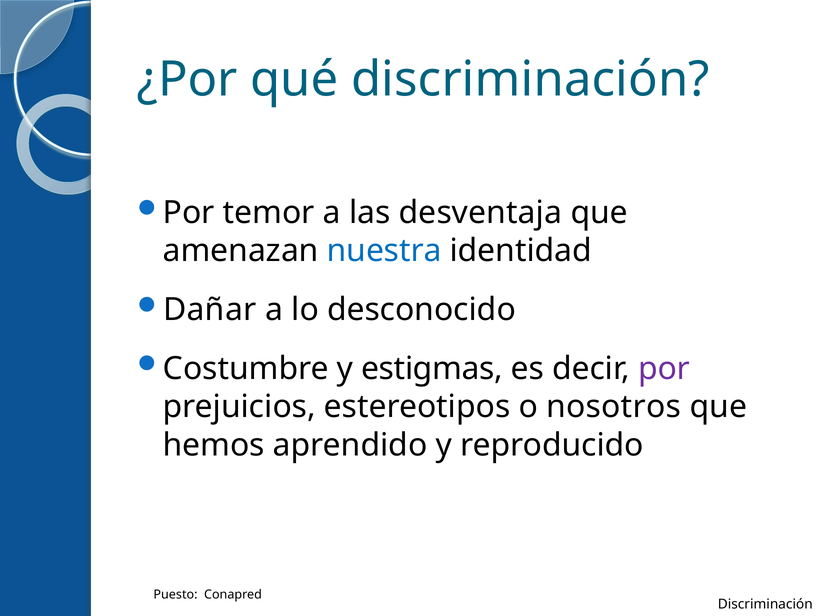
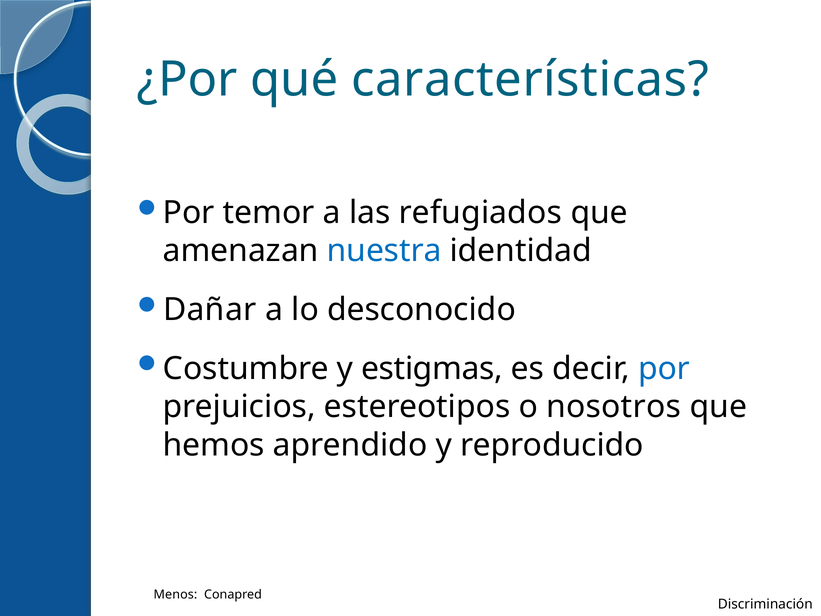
qué discriminación: discriminación -> características
desventaja: desventaja -> refugiados
por at (664, 368) colour: purple -> blue
Puesto: Puesto -> Menos
